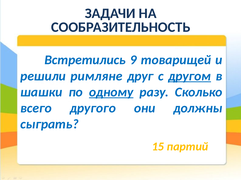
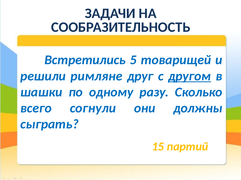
9: 9 -> 5
одному underline: present -> none
другого: другого -> согнули
